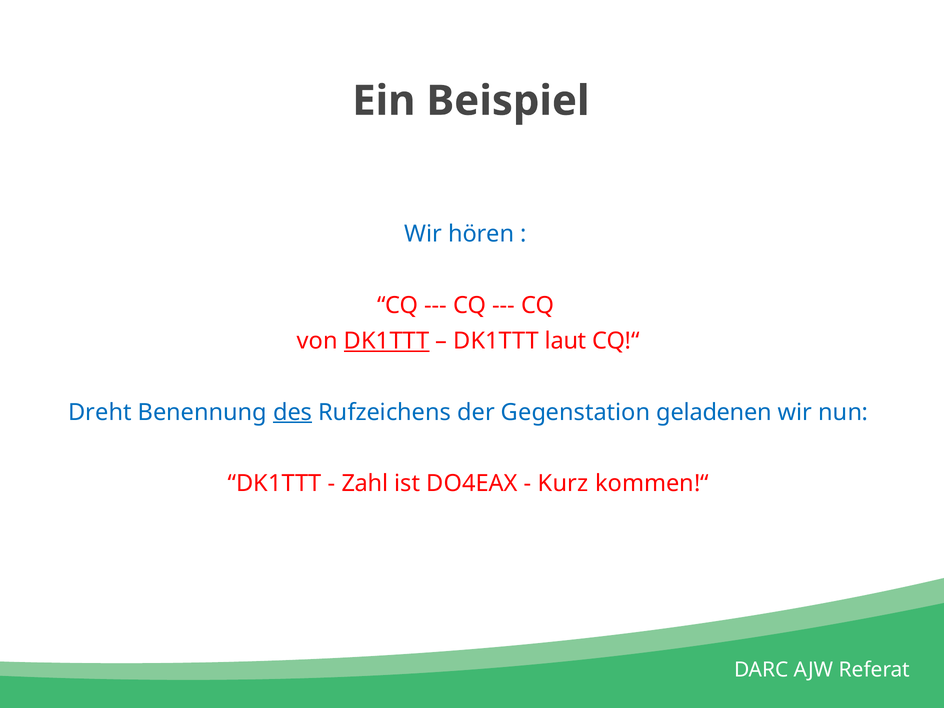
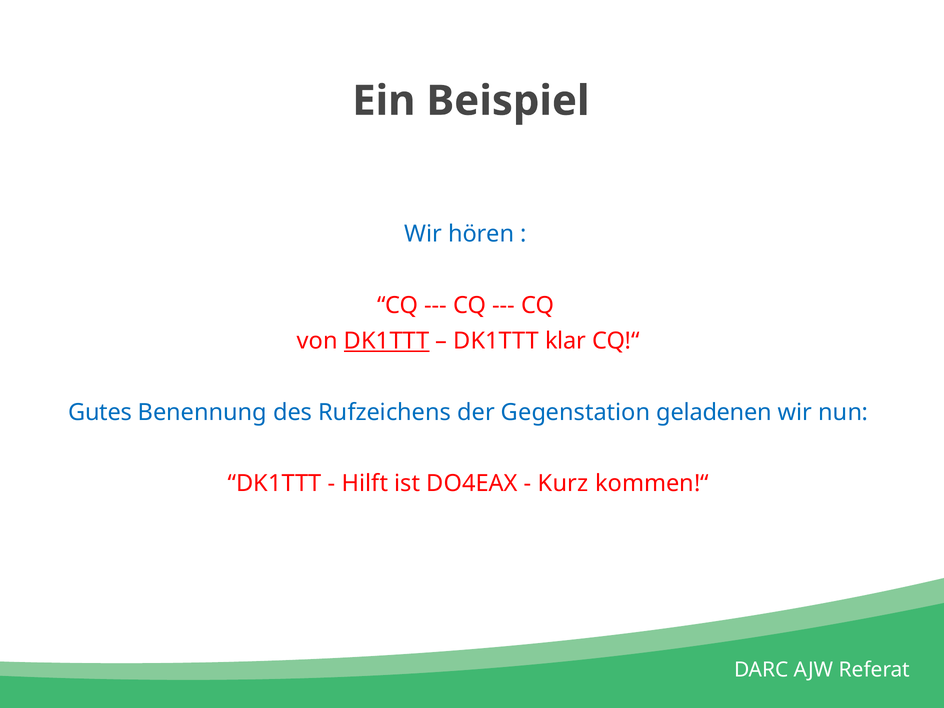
laut: laut -> klar
Dreht: Dreht -> Gutes
des underline: present -> none
Zahl: Zahl -> Hilft
